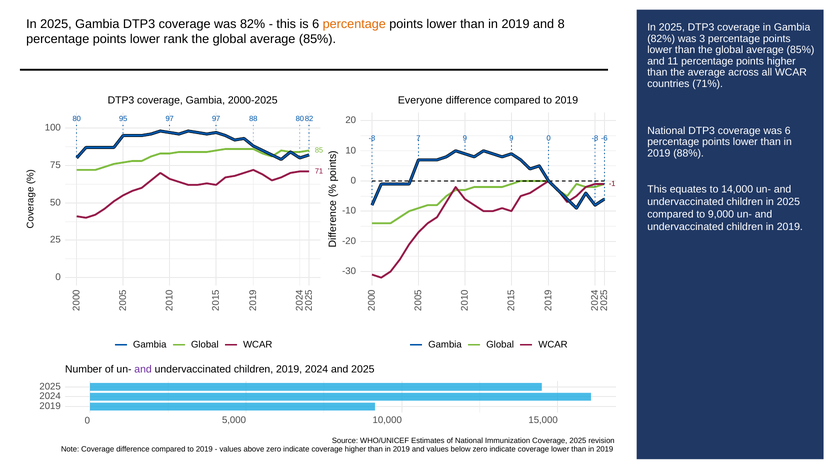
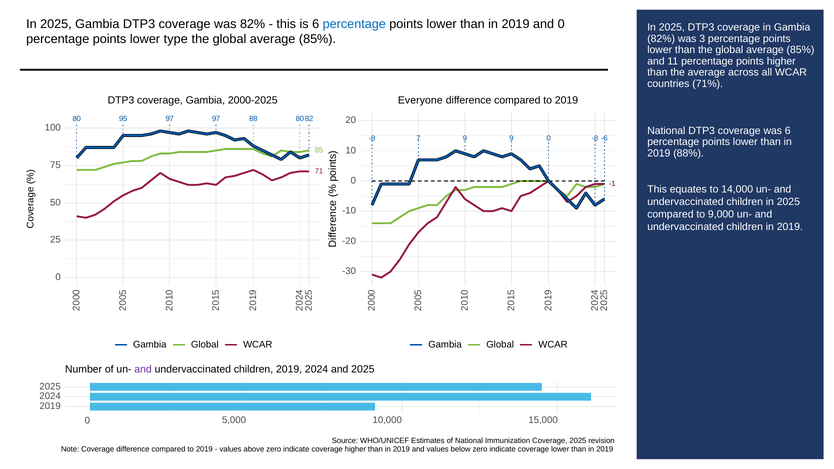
percentage at (354, 24) colour: orange -> blue
and 8: 8 -> 0
rank: rank -> type
